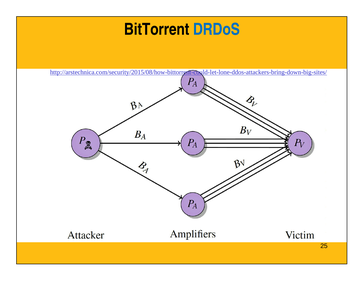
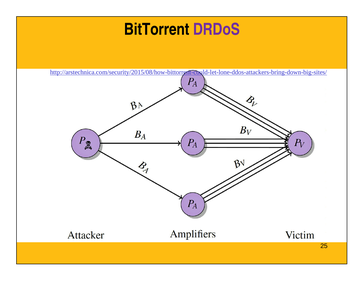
DRDoS colour: blue -> purple
